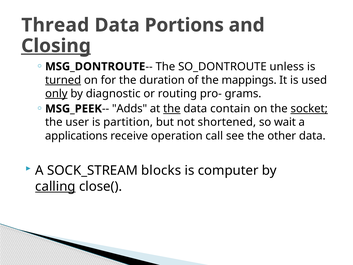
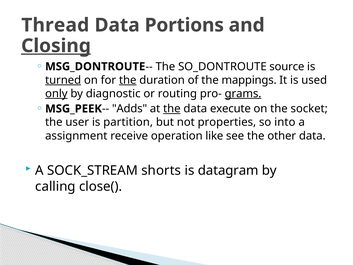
unless: unless -> source
the at (128, 80) underline: none -> present
grams underline: none -> present
contain: contain -> execute
socket underline: present -> none
shortened: shortened -> properties
wait: wait -> into
applications: applications -> assignment
call: call -> like
blocks: blocks -> shorts
computer: computer -> datagram
calling underline: present -> none
